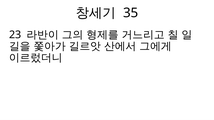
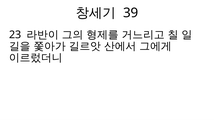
35: 35 -> 39
